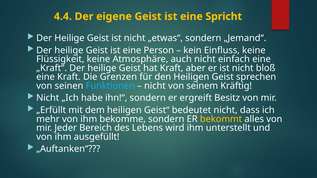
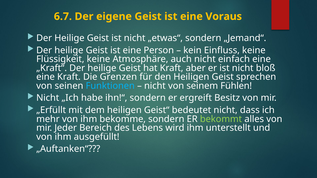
4.4: 4.4 -> 6.7
Spricht: Spricht -> Voraus
Kräftig: Kräftig -> Fühlen
bekommt colour: yellow -> light green
